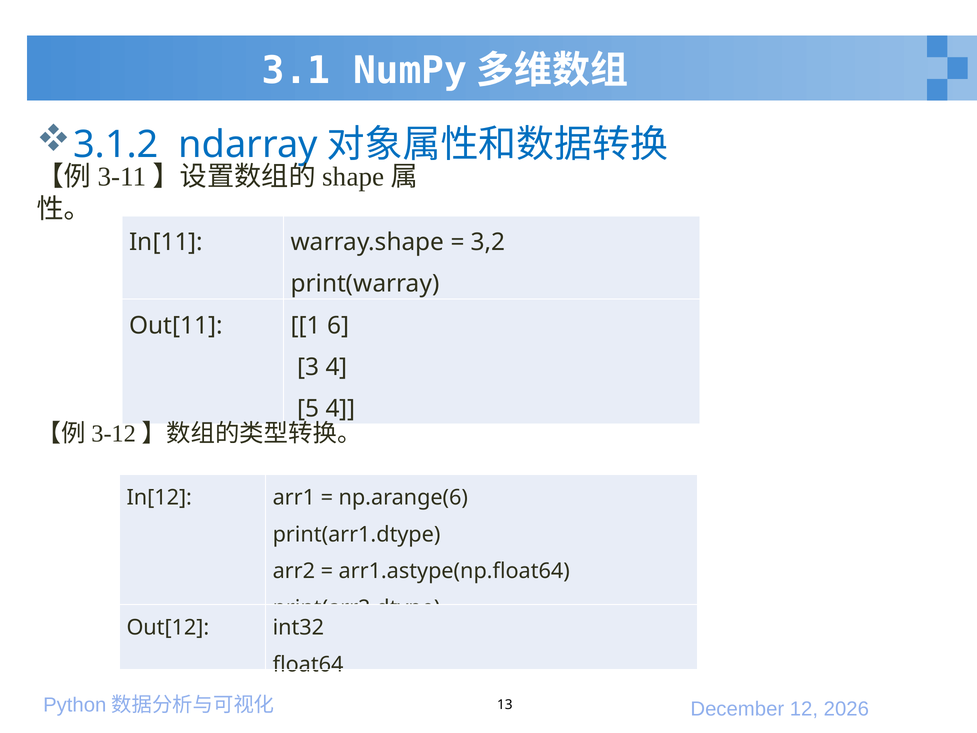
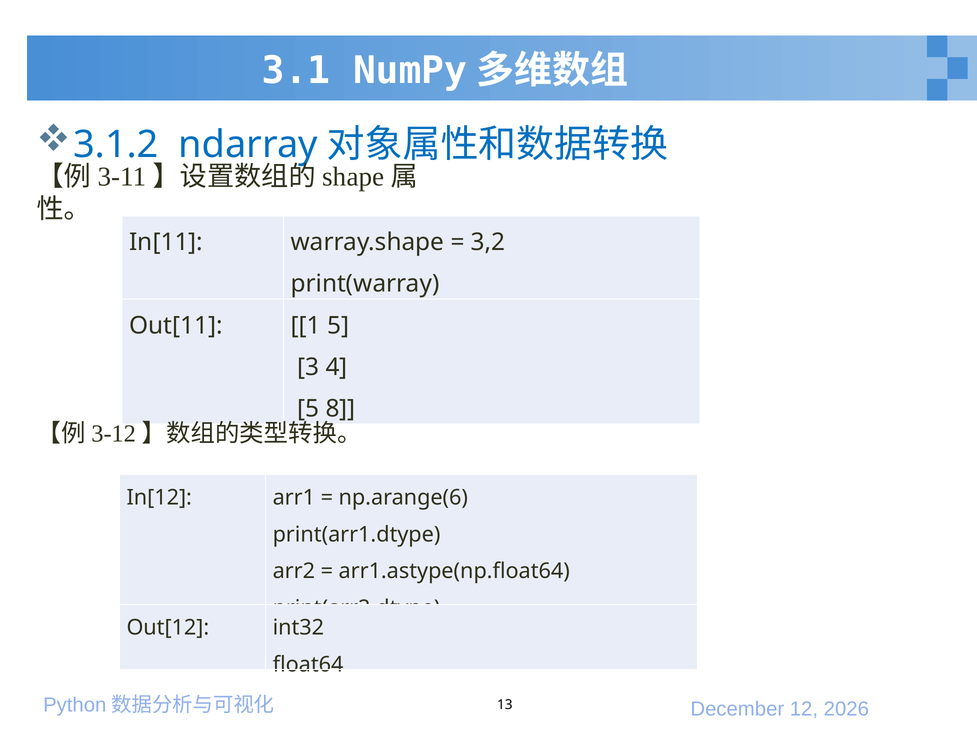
1 6: 6 -> 5
5 4: 4 -> 8
